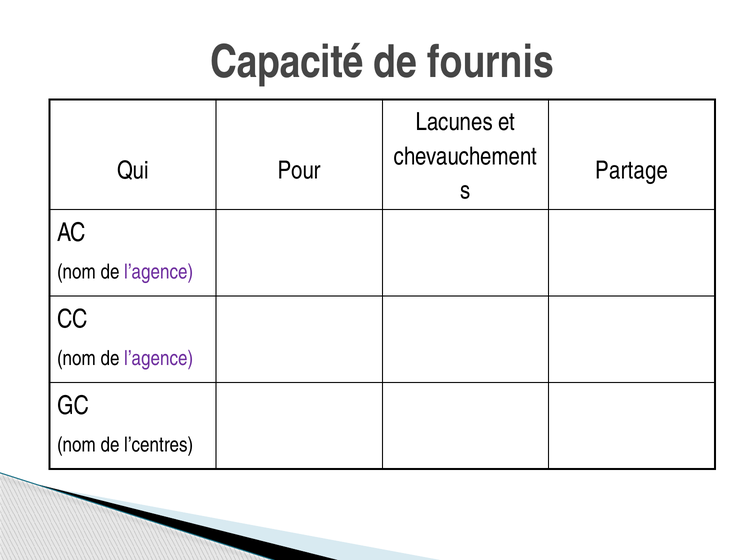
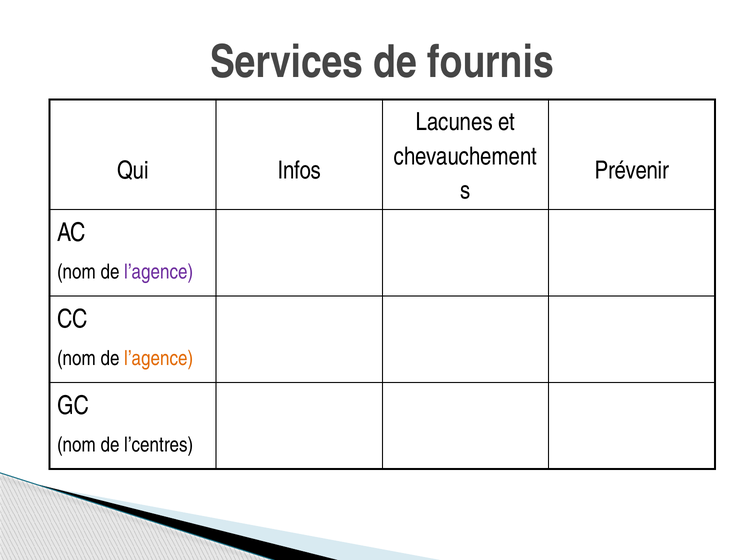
Capacité: Capacité -> Services
Pour: Pour -> Infos
Partage: Partage -> Prévenir
l’agence at (159, 358) colour: purple -> orange
